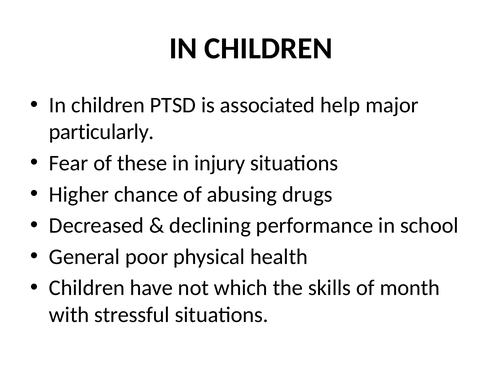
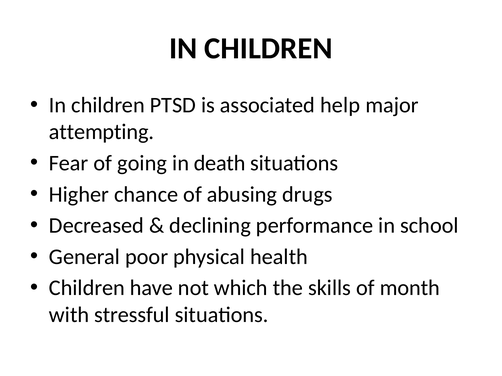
particularly: particularly -> attempting
these: these -> going
injury: injury -> death
